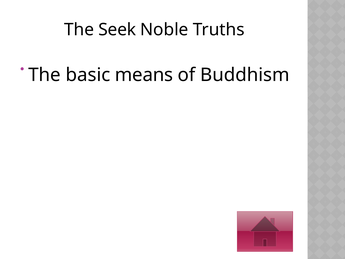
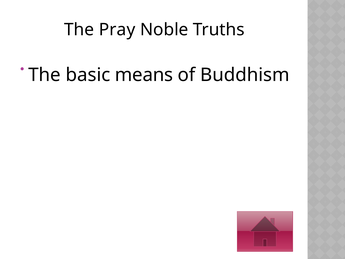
Seek: Seek -> Pray
